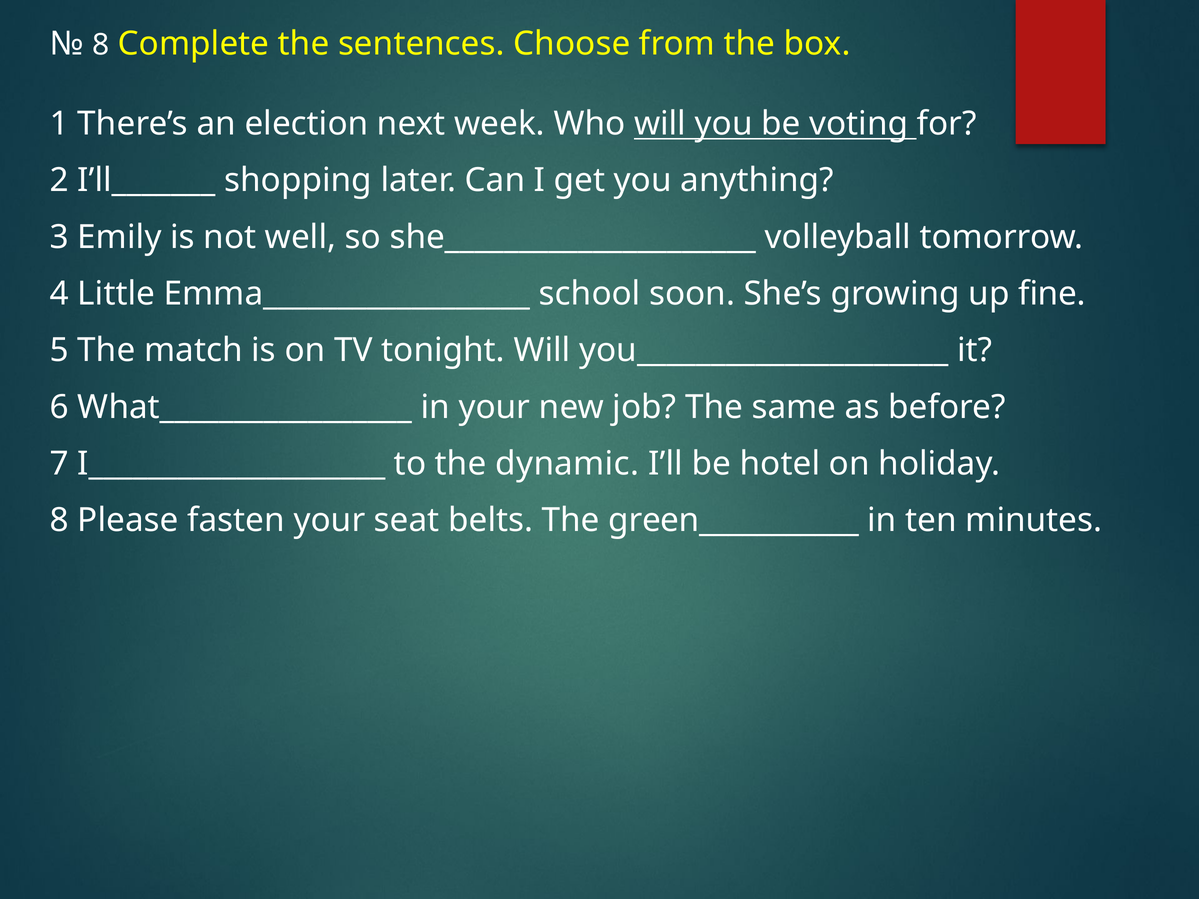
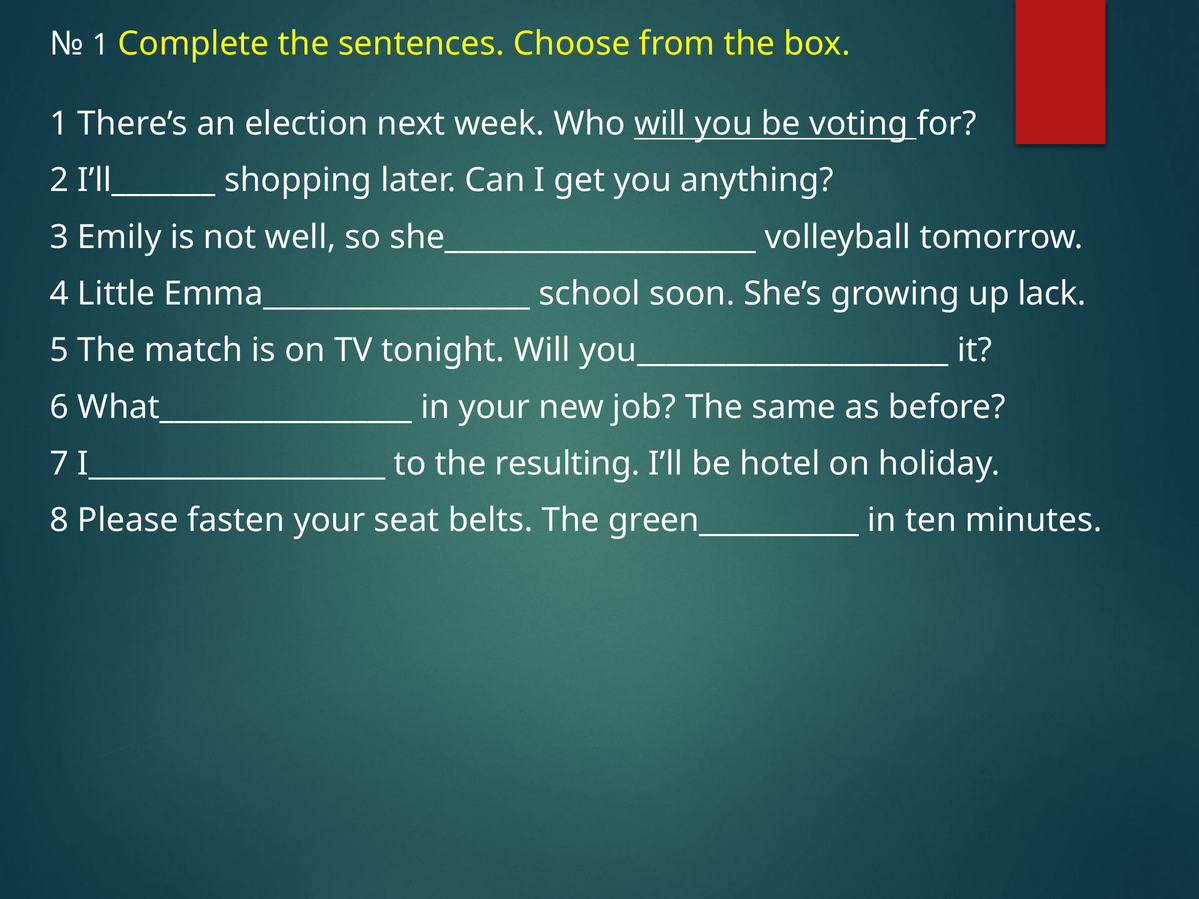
8 at (101, 45): 8 -> 1
fine: fine -> lack
dynamic: dynamic -> resulting
